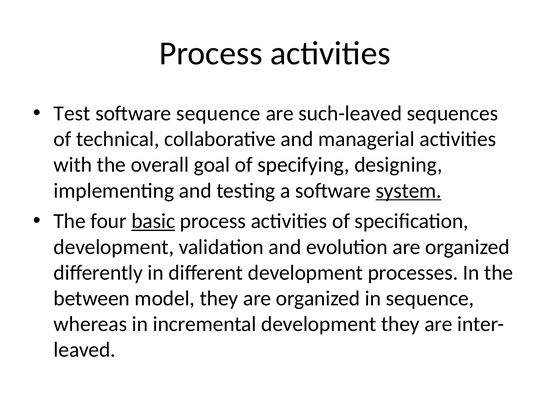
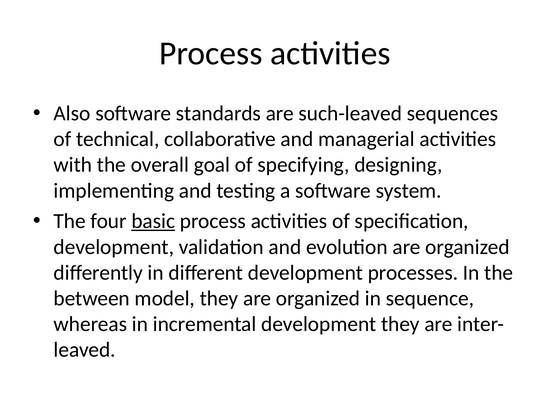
Test: Test -> Also
software sequence: sequence -> standards
system underline: present -> none
